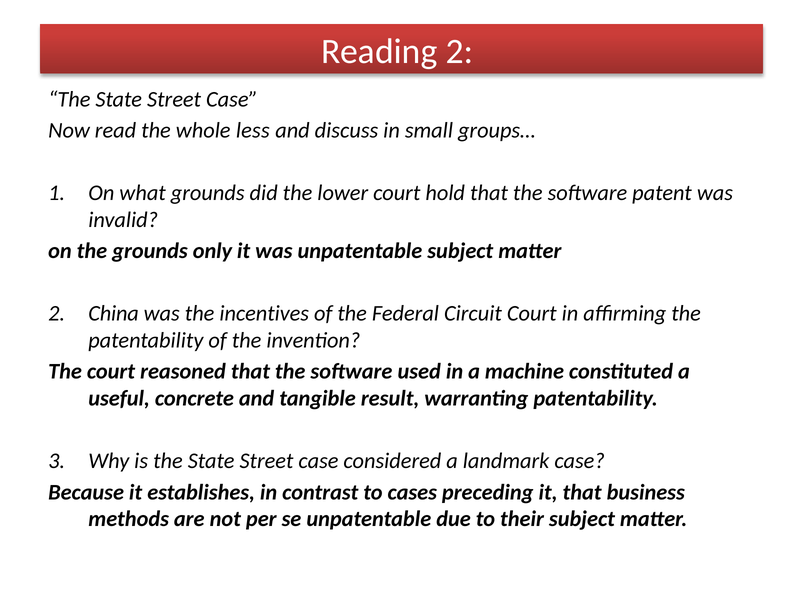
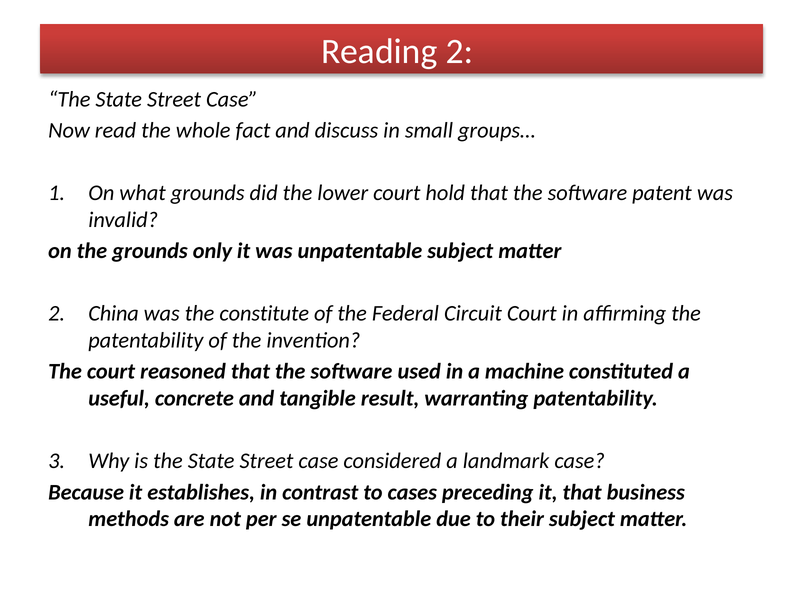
less: less -> fact
incentives: incentives -> constitute
